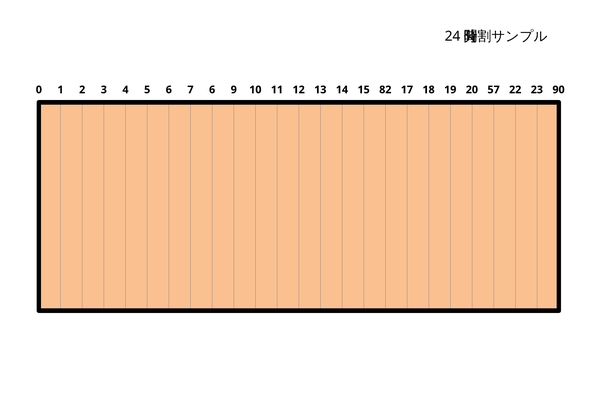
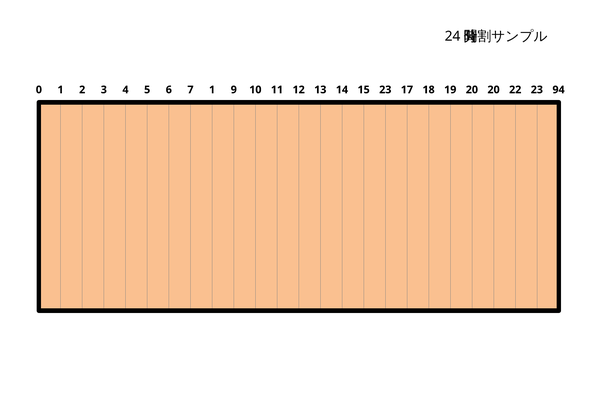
7 6: 6 -> 1
15 82: 82 -> 23
20 57: 57 -> 20
90: 90 -> 94
